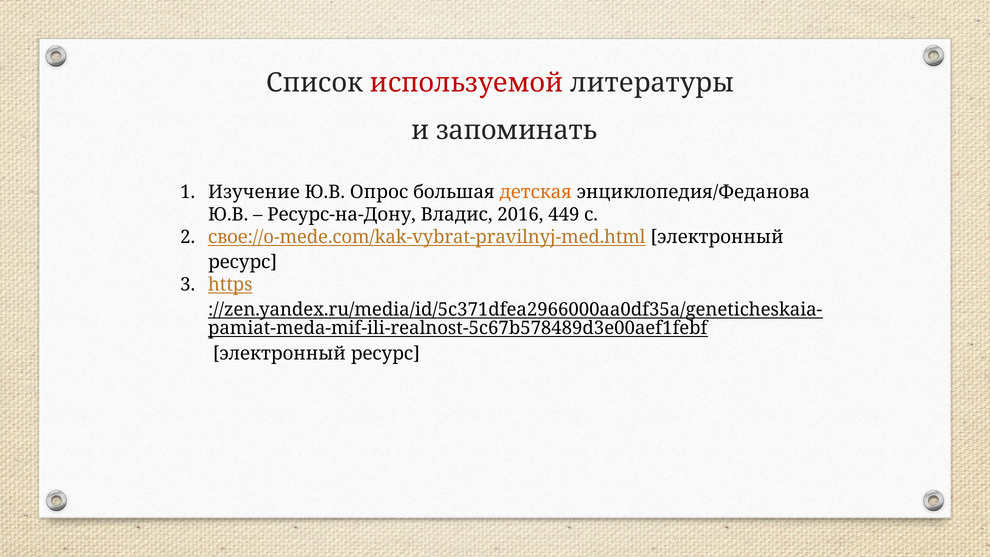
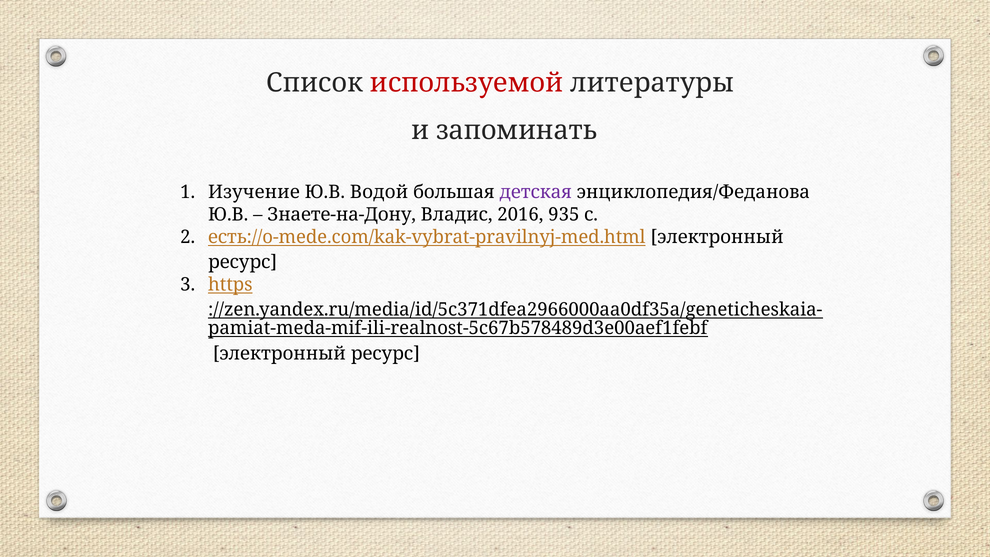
Опрос: Опрос -> Водой
детская colour: orange -> purple
Ресурс-на-Дону: Ресурс-на-Дону -> Знаете-на-Дону
449: 449 -> 935
свое://o-mede.com/kak-vybrat-pravilnyj-med.html: свое://o-mede.com/kak-vybrat-pravilnyj-med.html -> есть://o-mede.com/kak-vybrat-pravilnyj-med.html
